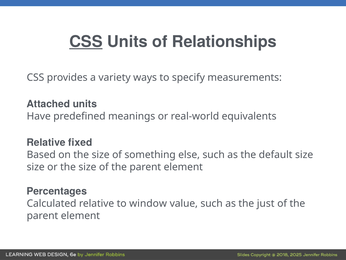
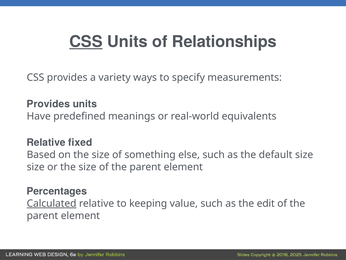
Attached at (48, 104): Attached -> Provides
Calculated underline: none -> present
window: window -> keeping
just: just -> edit
